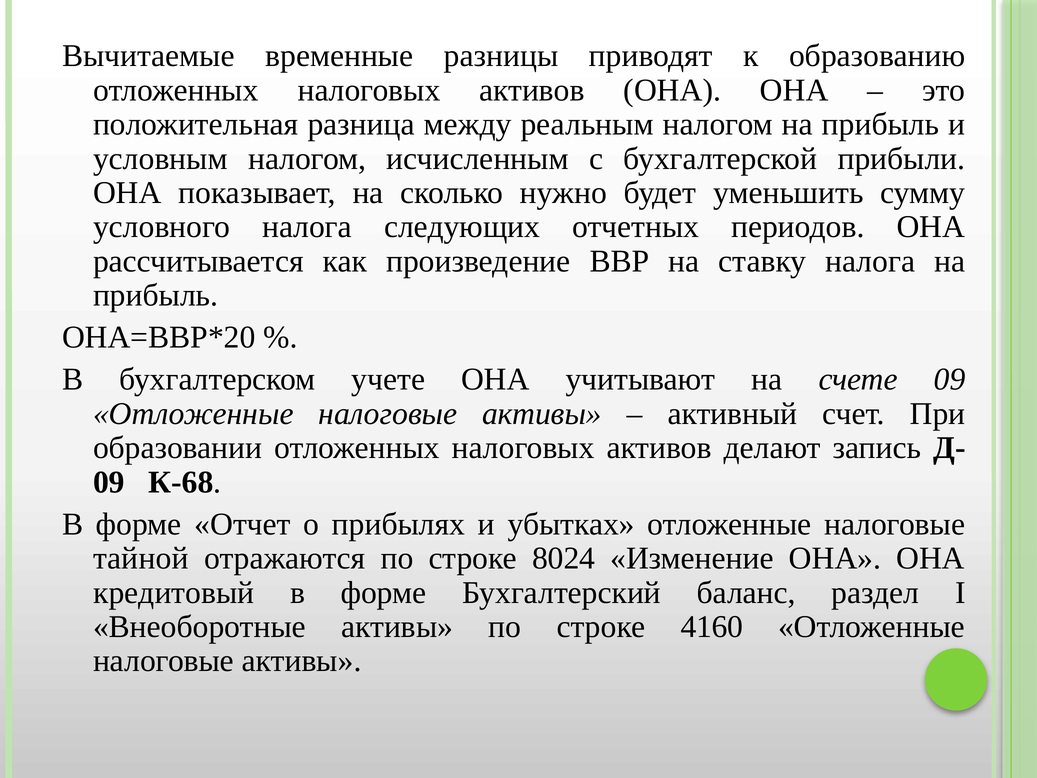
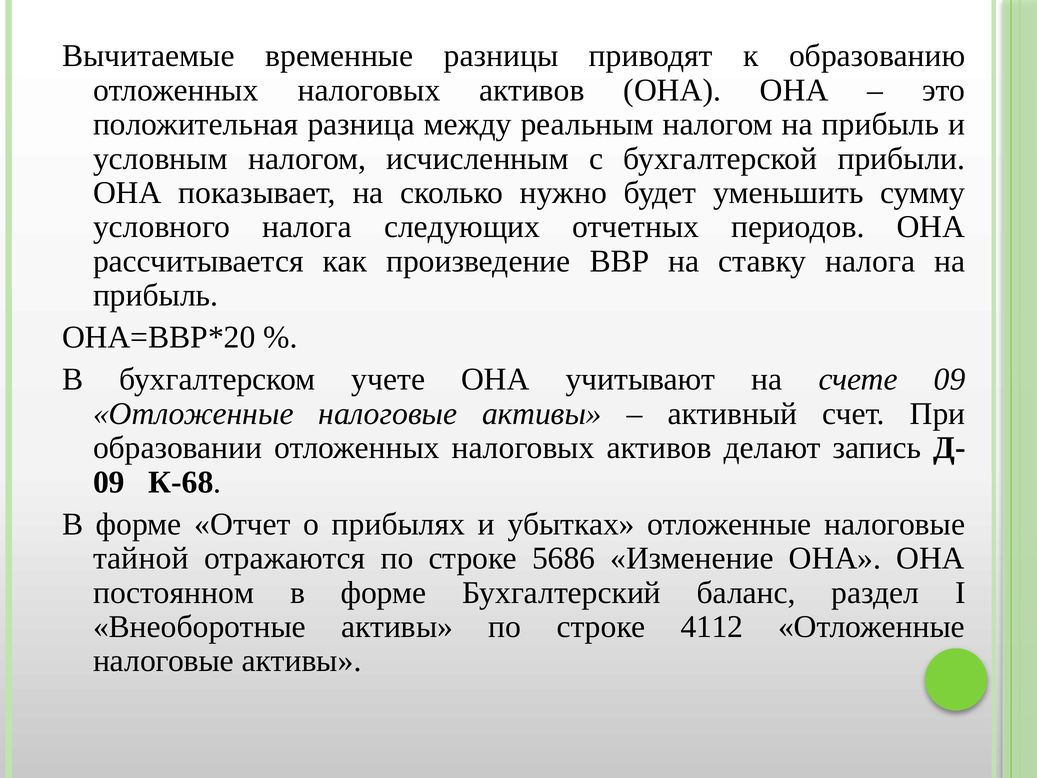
8024: 8024 -> 5686
кредитовый: кредитовый -> постоянном
4160: 4160 -> 4112
